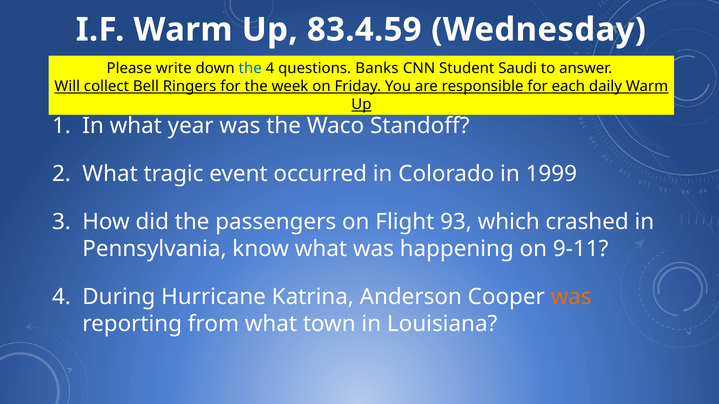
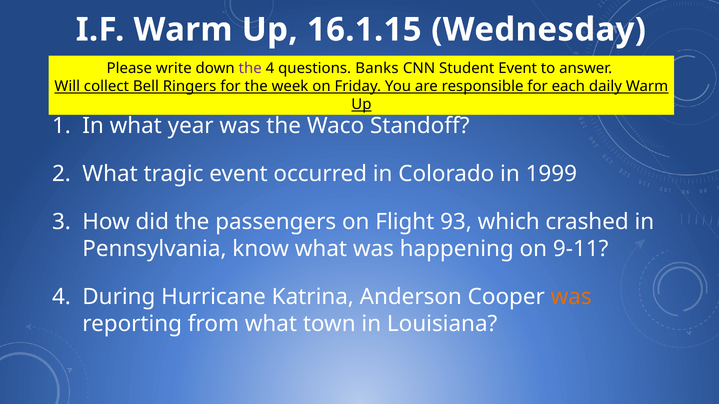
83.4.59: 83.4.59 -> 16.1.15
the at (250, 68) colour: blue -> purple
Student Saudi: Saudi -> Event
